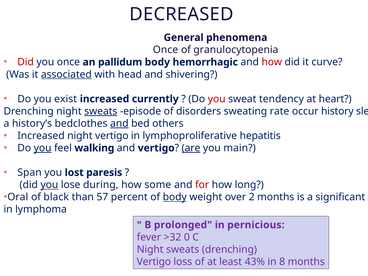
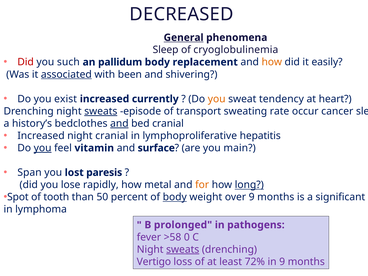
General underline: none -> present
Once at (165, 50): Once -> Sleep
granulocytopenia: granulocytopenia -> cryoglobulinemia
you once: once -> such
hemorrhagic: hemorrhagic -> replacement
how at (272, 62) colour: red -> orange
curve: curve -> easily
head: head -> been
you at (217, 99) colour: red -> orange
disorders: disorders -> transport
history: history -> cancer
bed others: others -> cranial
night vertigo: vertigo -> cranial
walking: walking -> vitamin
and vertigo: vertigo -> surface
are underline: present -> none
you at (49, 185) underline: present -> none
during: during -> rapidly
some: some -> metal
for colour: red -> orange
long underline: none -> present
Oral: Oral -> Spot
black: black -> tooth
57: 57 -> 50
over 2: 2 -> 9
pernicious: pernicious -> pathogens
>32: >32 -> >58
sweats at (183, 249) underline: none -> present
43%: 43% -> 72%
in 8: 8 -> 9
